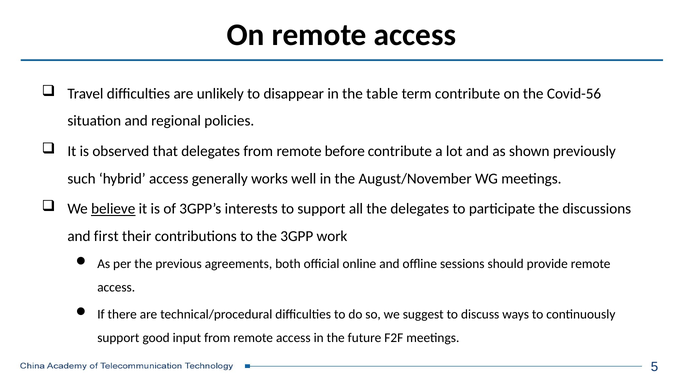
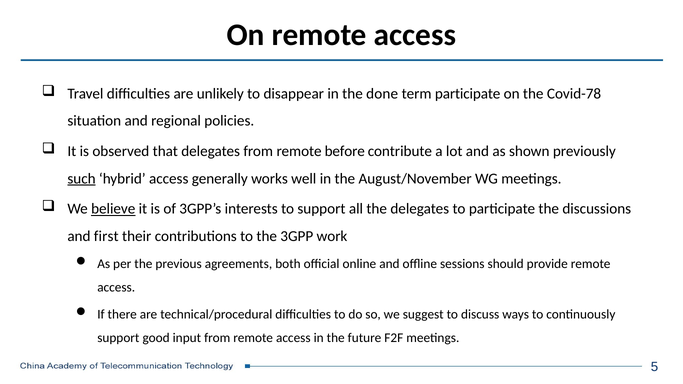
table: table -> done
term contribute: contribute -> participate
Covid-56: Covid-56 -> Covid-78
such underline: none -> present
